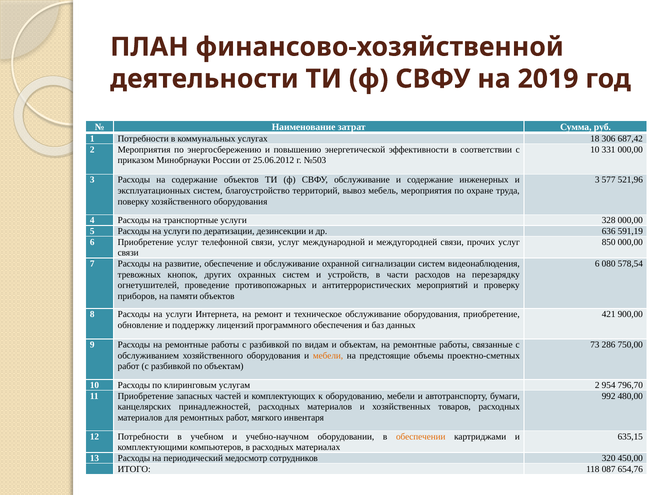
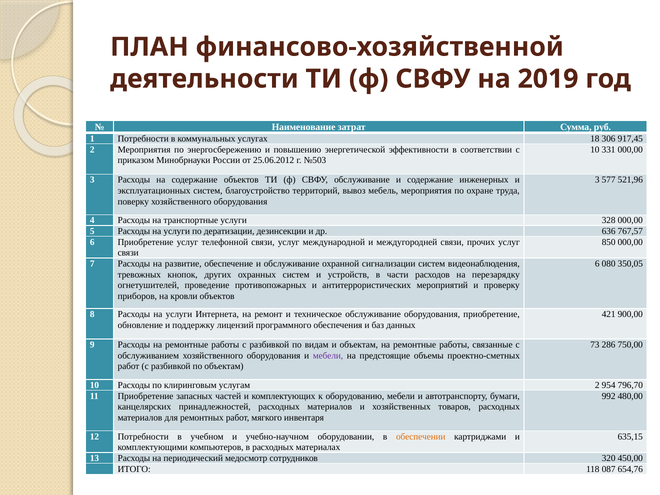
687,42: 687,42 -> 917,45
591,19: 591,19 -> 767,57
578,54: 578,54 -> 350,05
памяти: памяти -> кровли
мебели at (328, 356) colour: orange -> purple
